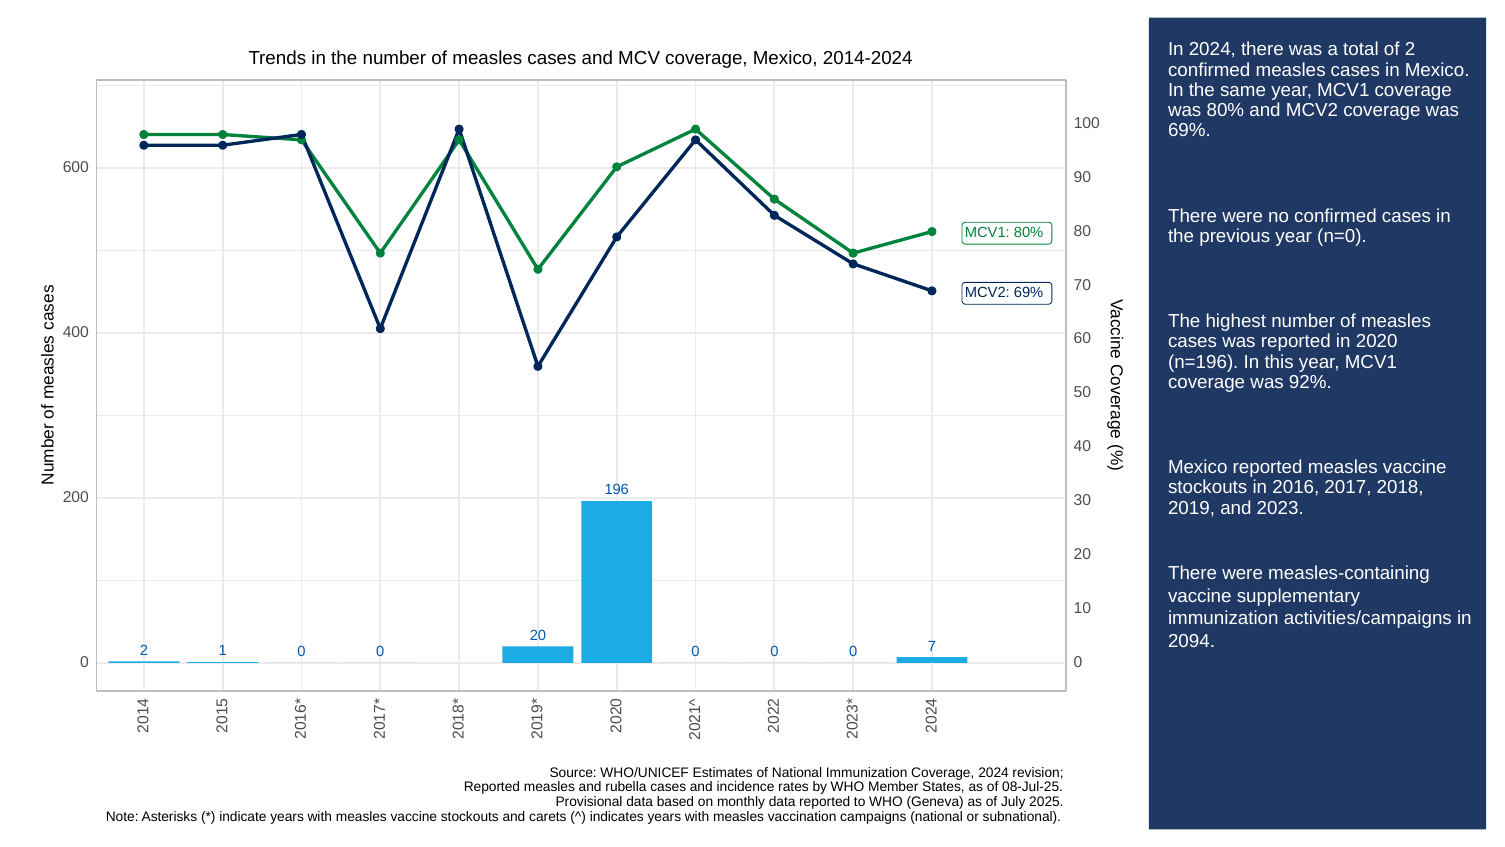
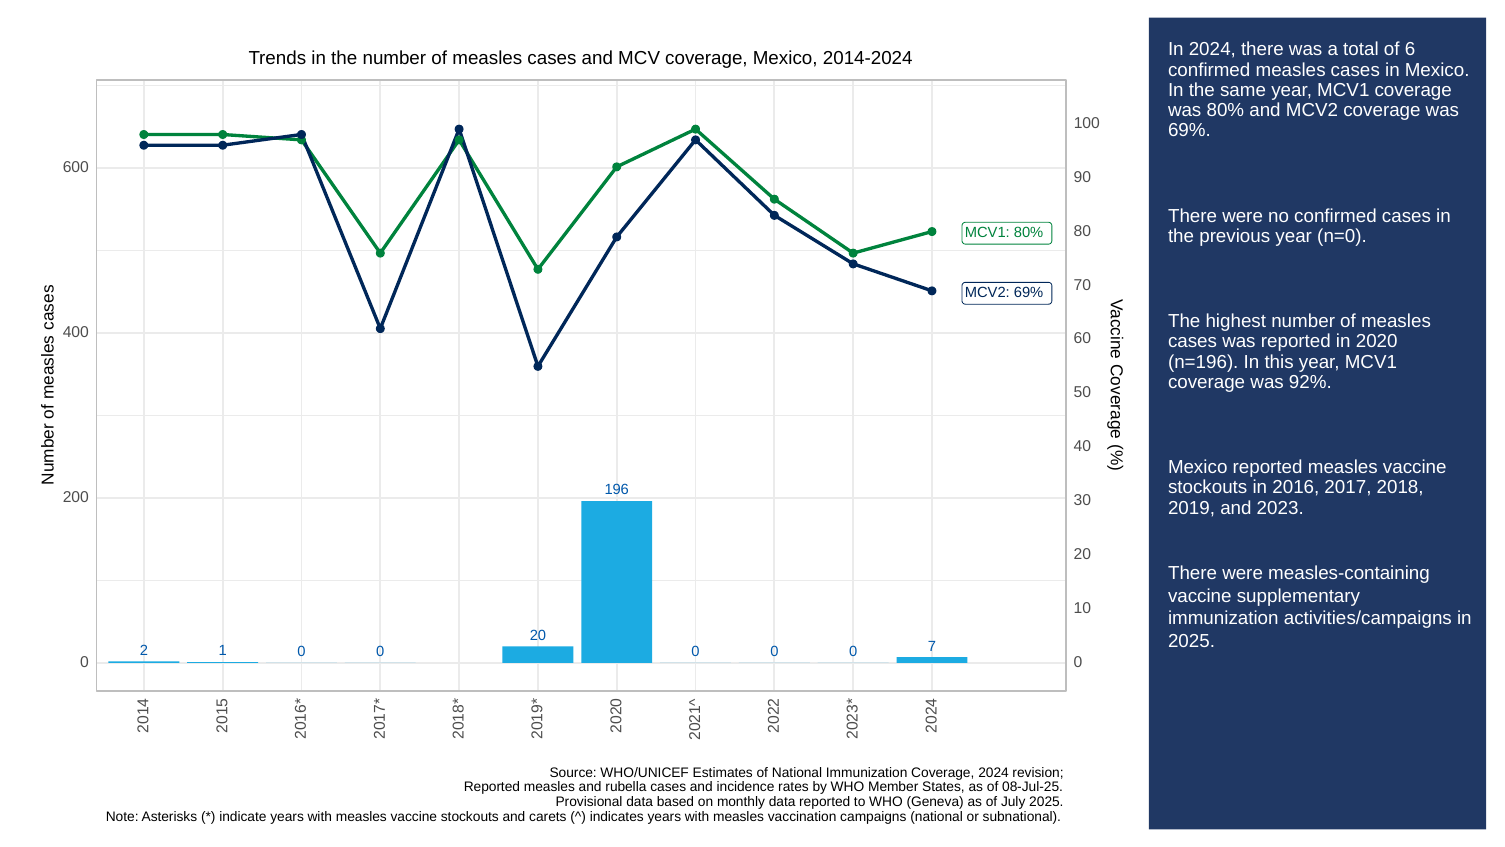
of 2: 2 -> 6
2094 at (1192, 641): 2094 -> 2025
